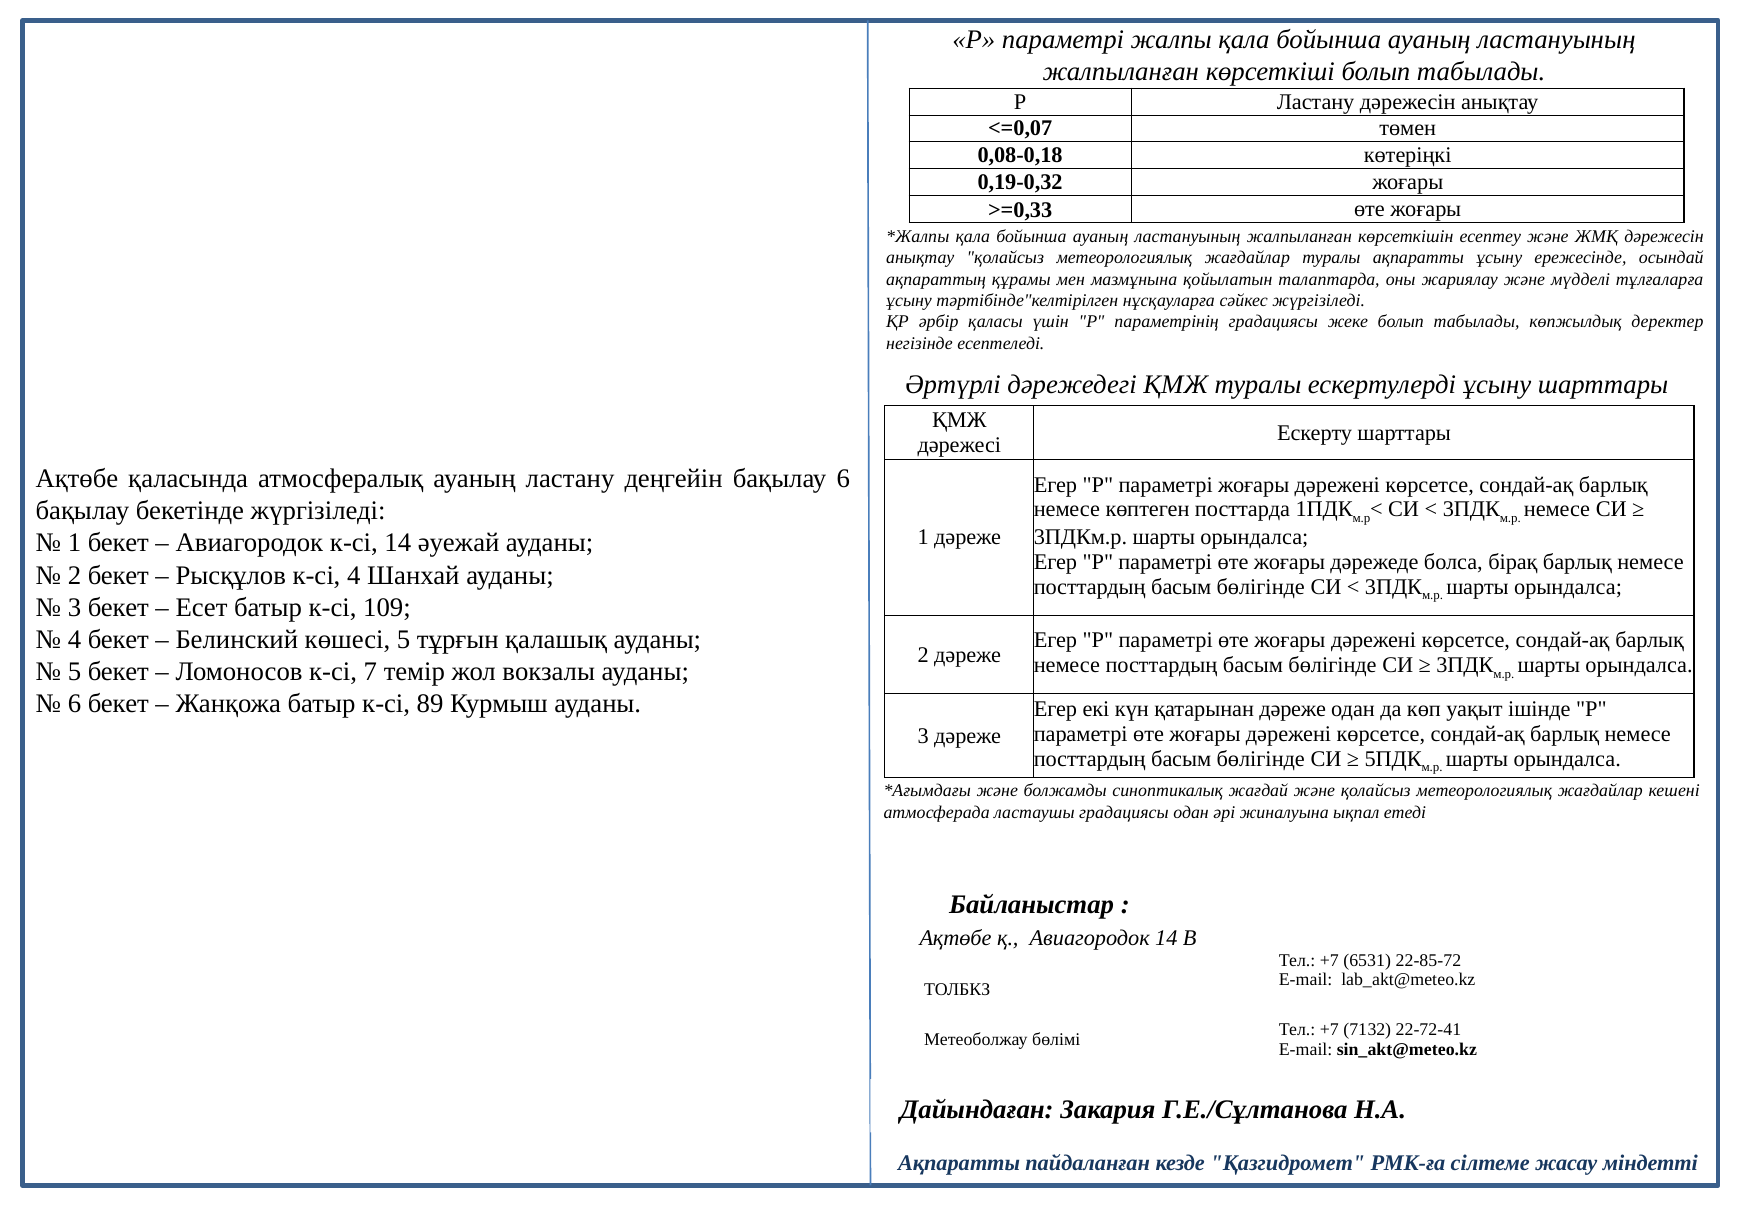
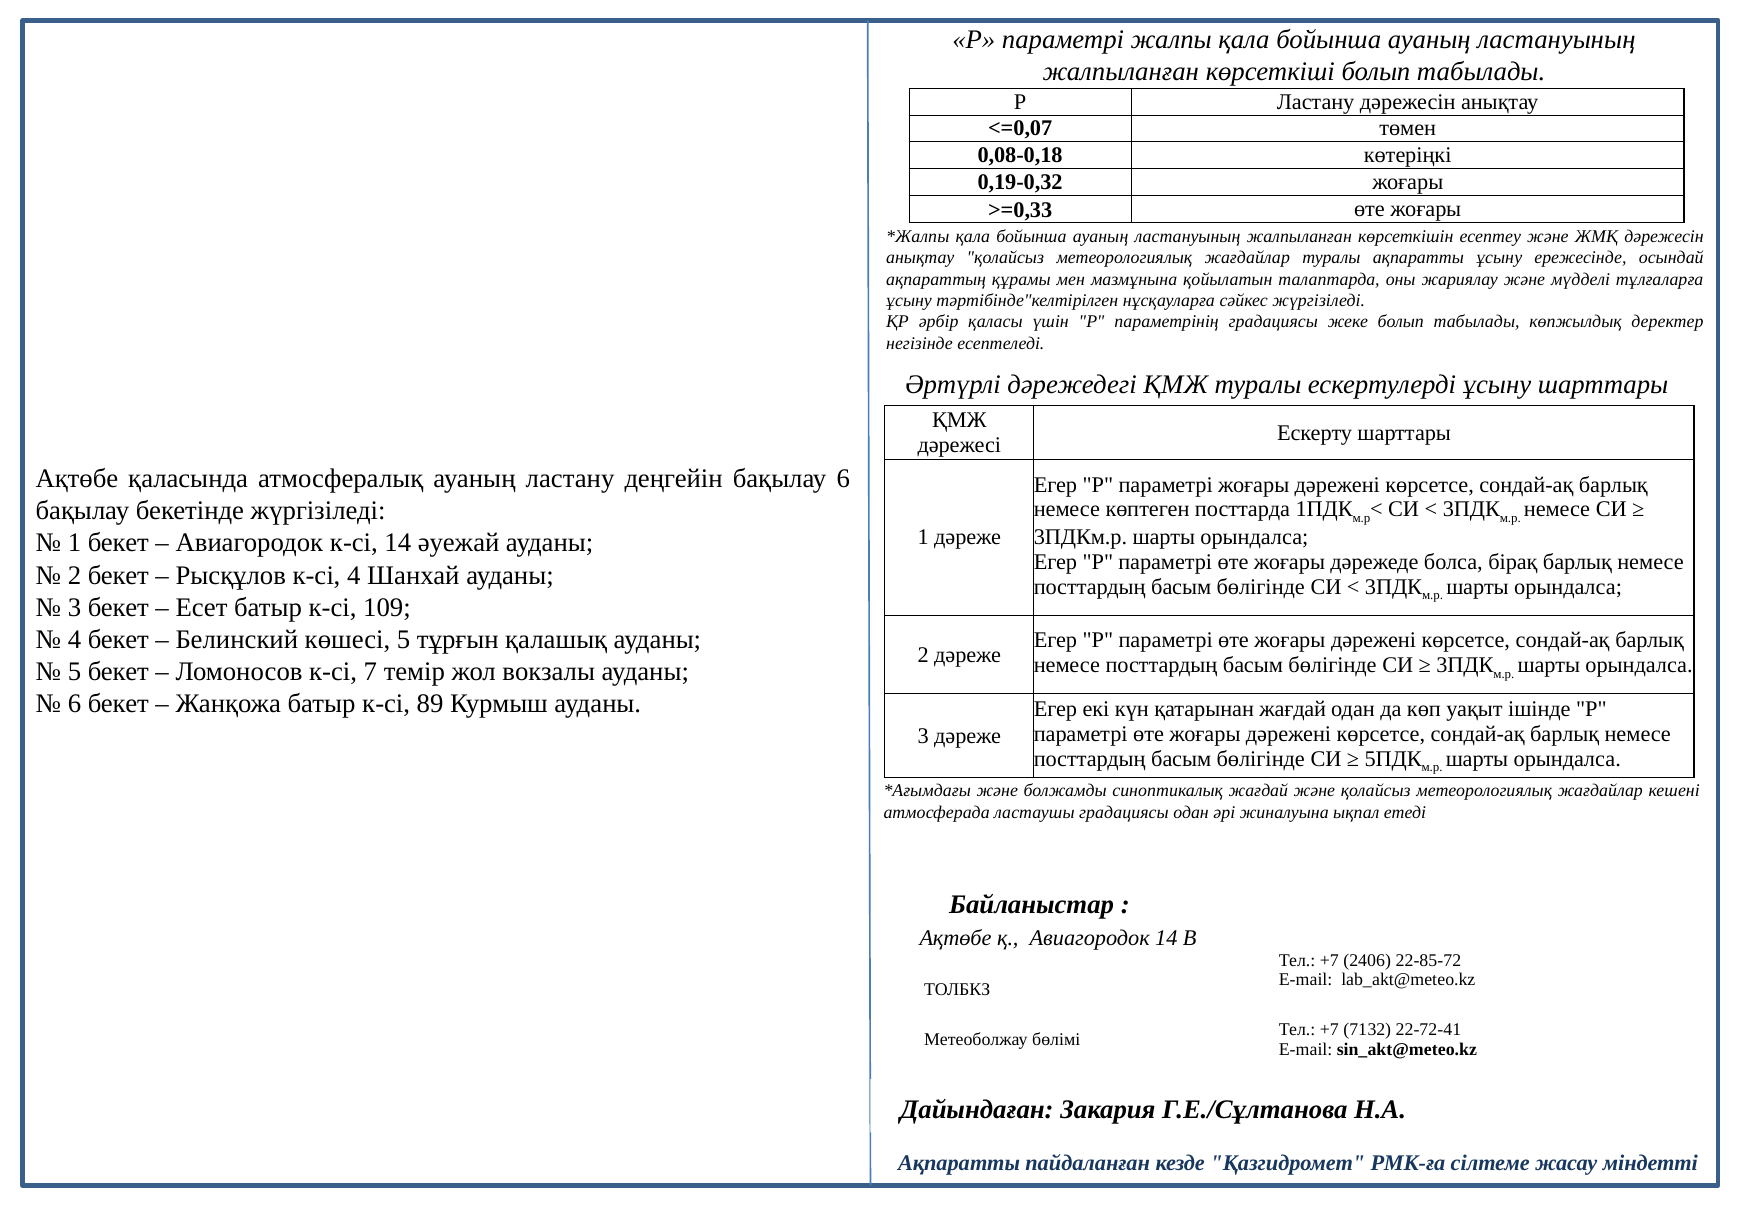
қатарынан дәреже: дәреже -> жағдай
6531: 6531 -> 2406
